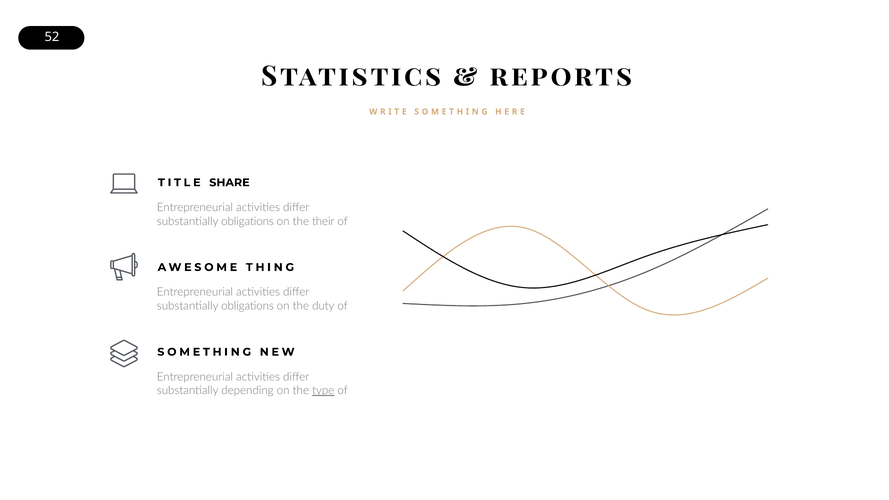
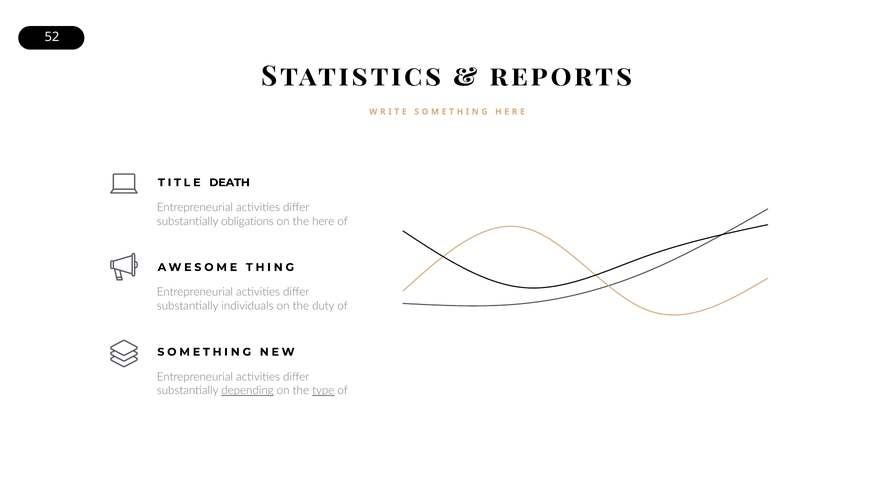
SHARE: SHARE -> DEATH
their: their -> here
obligations at (248, 306): obligations -> individuals
depending underline: none -> present
